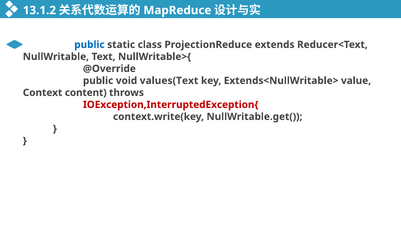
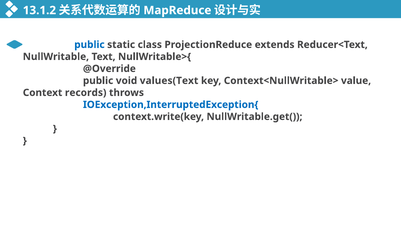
Extends<NullWritable>: Extends<NullWritable> -> Context<NullWritable>
content: content -> records
IOException,InterruptedException{ colour: red -> blue
